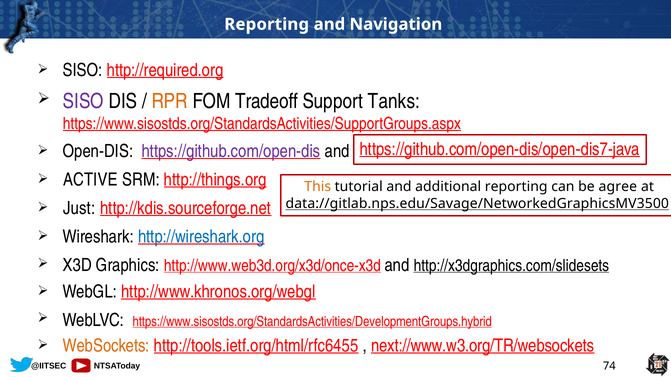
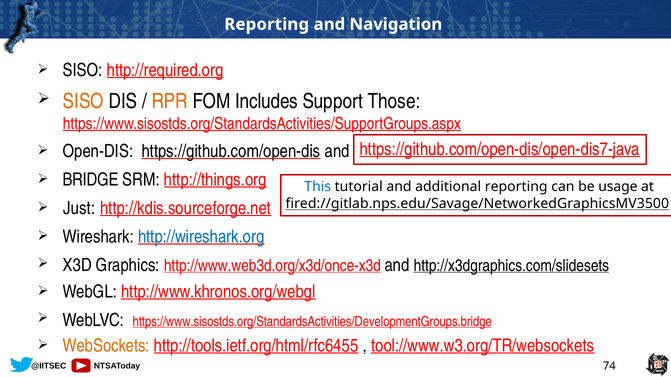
SISO at (83, 101) colour: purple -> orange
Tradeoff: Tradeoff -> Includes
Tanks: Tanks -> Those
https://github.com/open-dis colour: purple -> black
ACTIVE: ACTIVE -> BRIDGE
This colour: orange -> blue
agree: agree -> usage
data://gitlab.nps.edu/Savage/NetworkedGraphicsMV3500: data://gitlab.nps.edu/Savage/NetworkedGraphicsMV3500 -> fired://gitlab.nps.edu/Savage/NetworkedGraphicsMV3500
https://www.sisostds.org/StandardsActivities/DevelopmentGroups.hybrid: https://www.sisostds.org/StandardsActivities/DevelopmentGroups.hybrid -> https://www.sisostds.org/StandardsActivities/DevelopmentGroups.bridge
next://www.w3.org/TR/websockets: next://www.w3.org/TR/websockets -> tool://www.w3.org/TR/websockets
